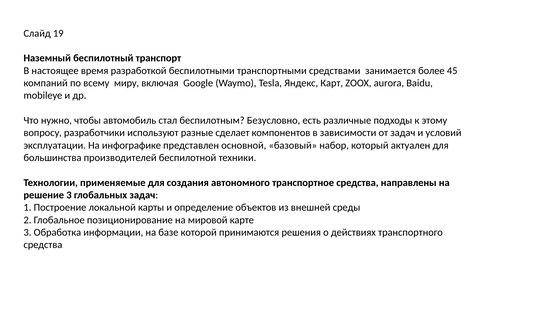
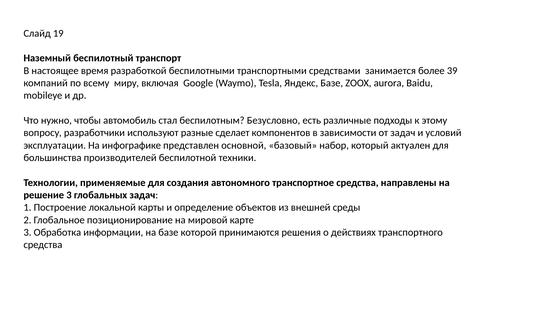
45: 45 -> 39
Яндекс Карт: Карт -> Базе
